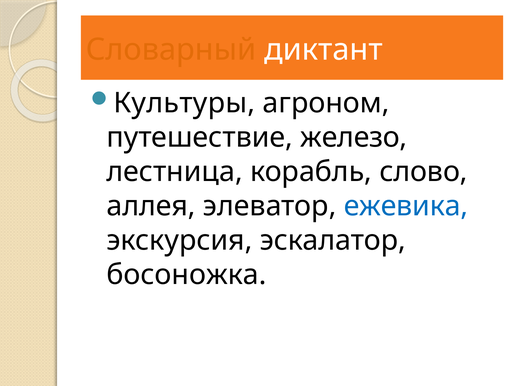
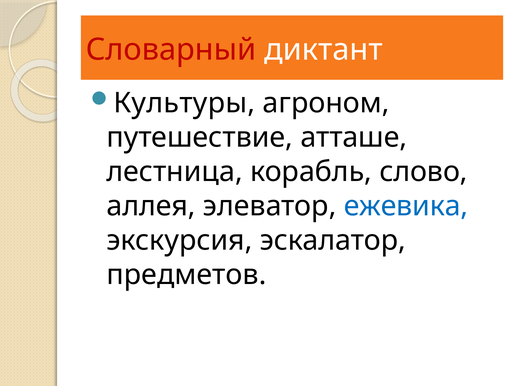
Словарный colour: orange -> red
железо: железо -> атташе
босоножка: босоножка -> предметов
